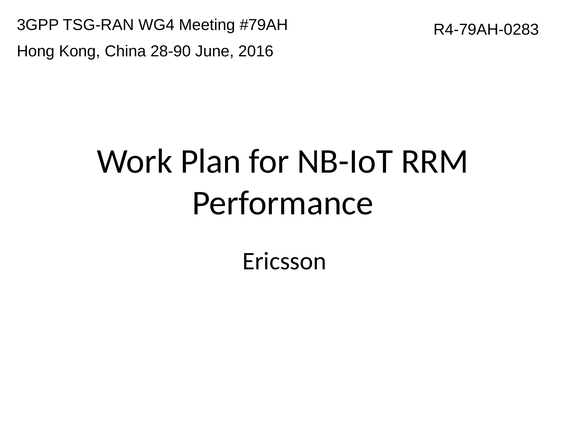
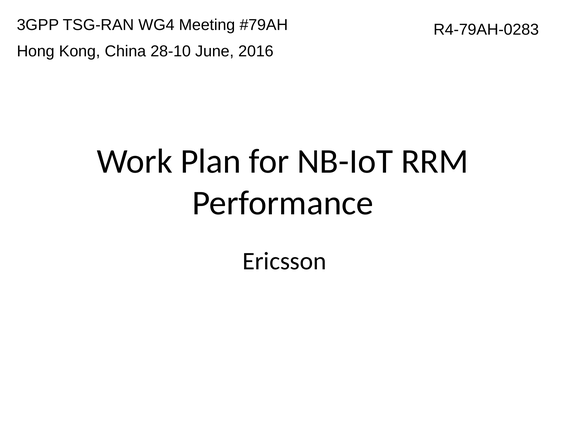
28-90: 28-90 -> 28-10
